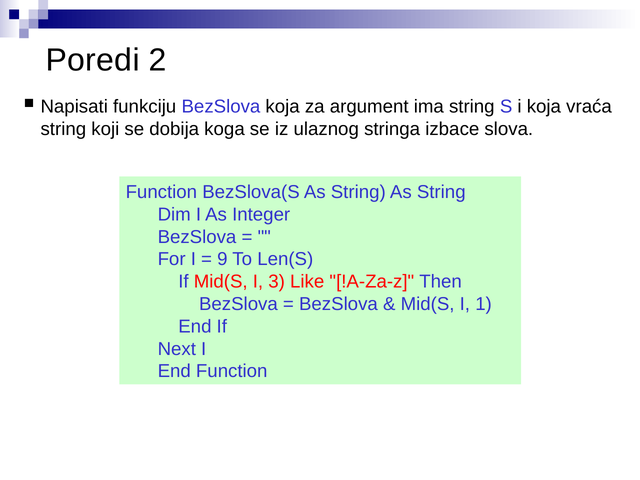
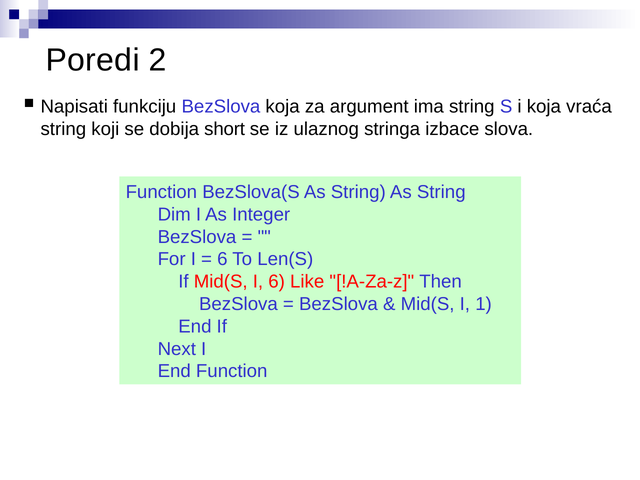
koga: koga -> short
9 at (222, 259): 9 -> 6
I 3: 3 -> 6
